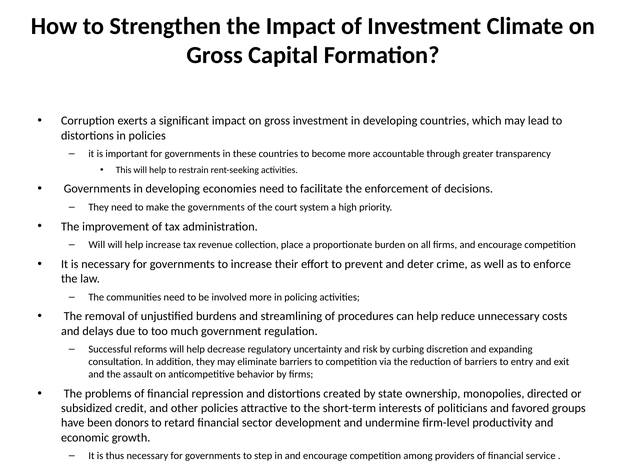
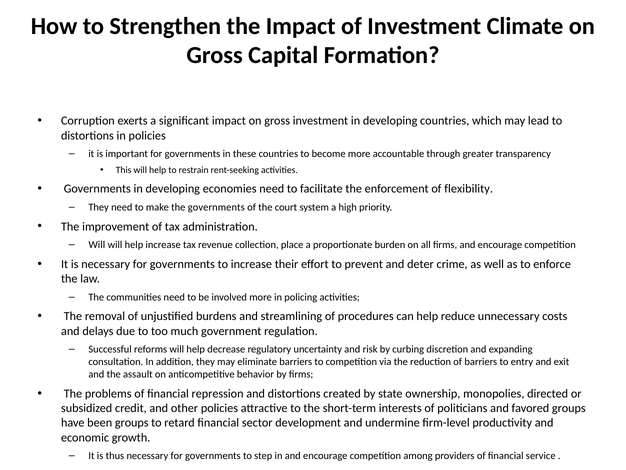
decisions: decisions -> flexibility
been donors: donors -> groups
